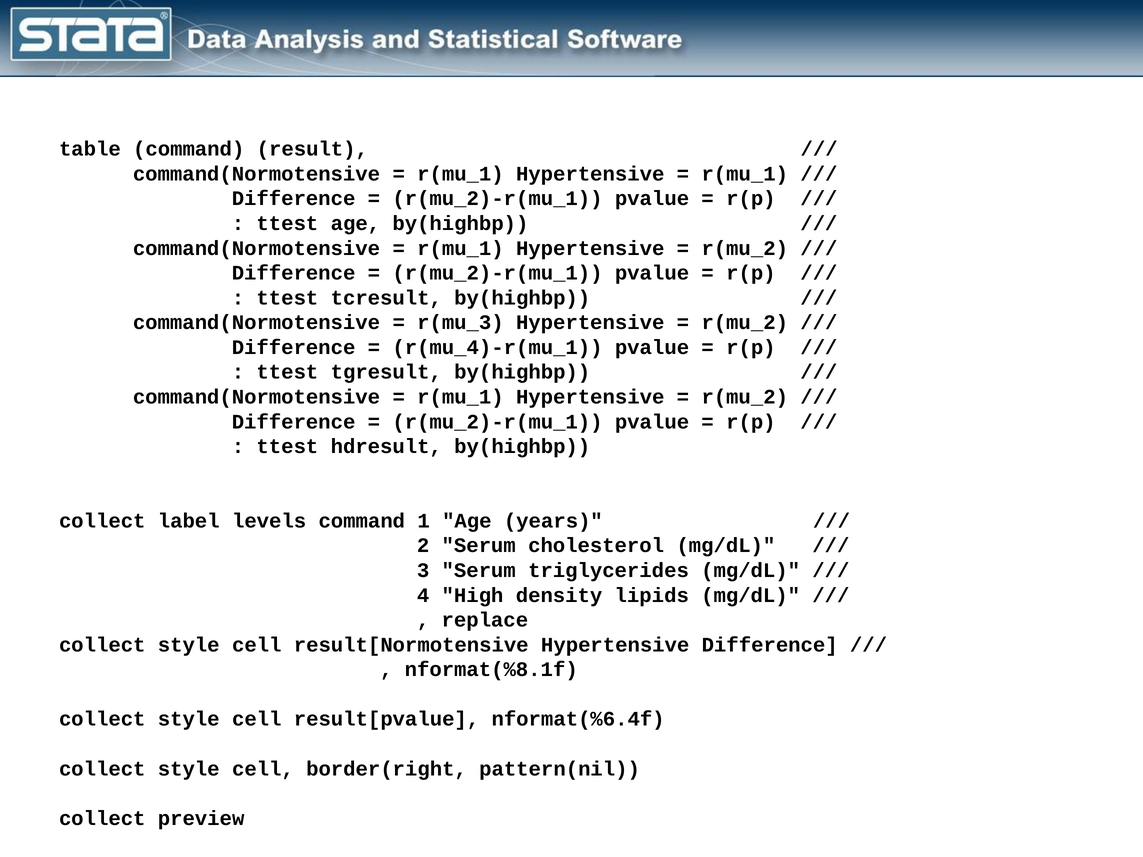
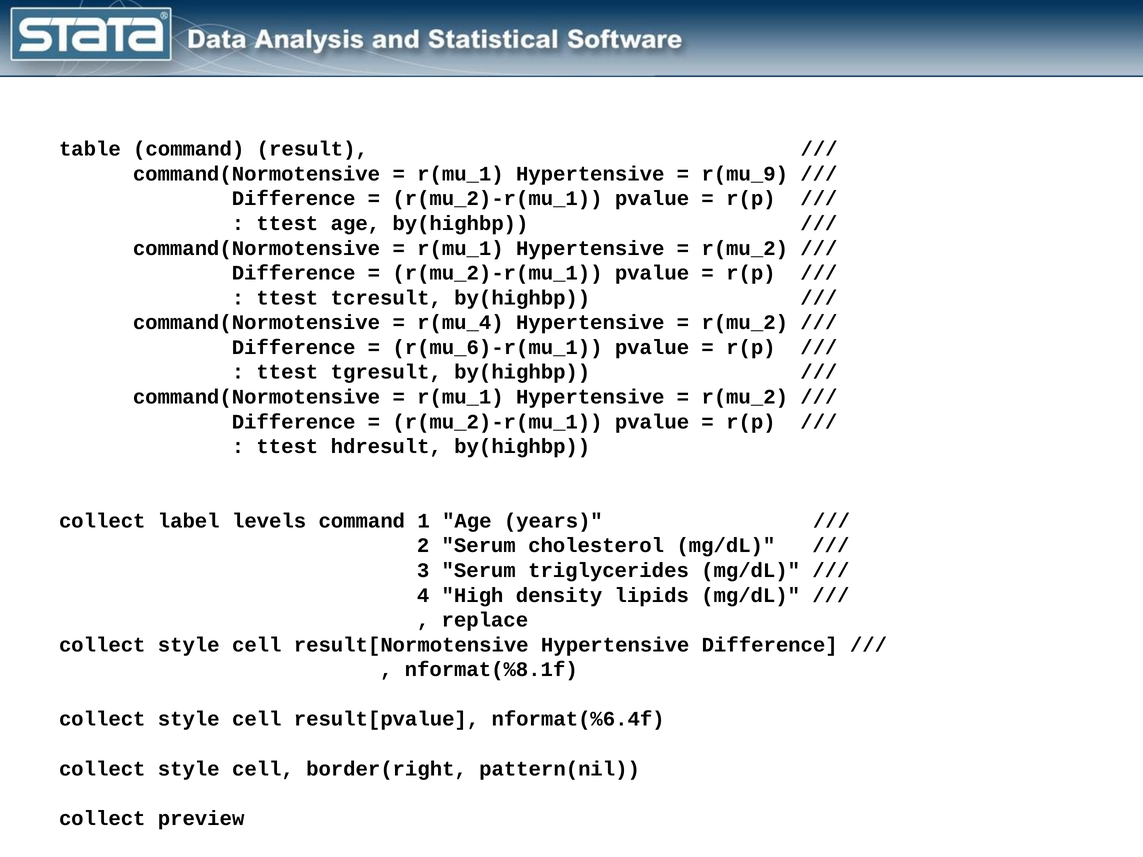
r(mu_1 at (745, 174): r(mu_1 -> r(mu_9
r(mu_3: r(mu_3 -> r(mu_4
r(mu_4)-r(mu_1: r(mu_4)-r(mu_1 -> r(mu_6)-r(mu_1
